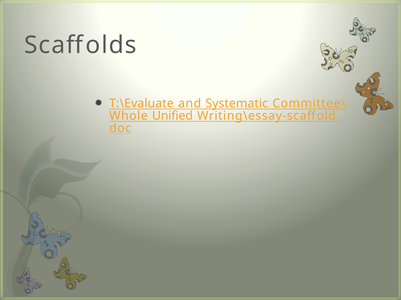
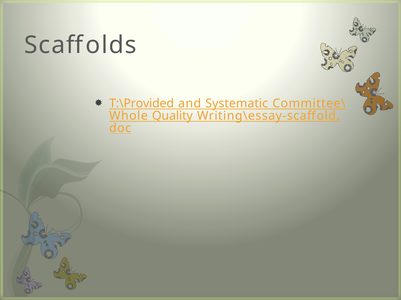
T:\Evaluate: T:\Evaluate -> T:\Provided
Unified: Unified -> Quality
